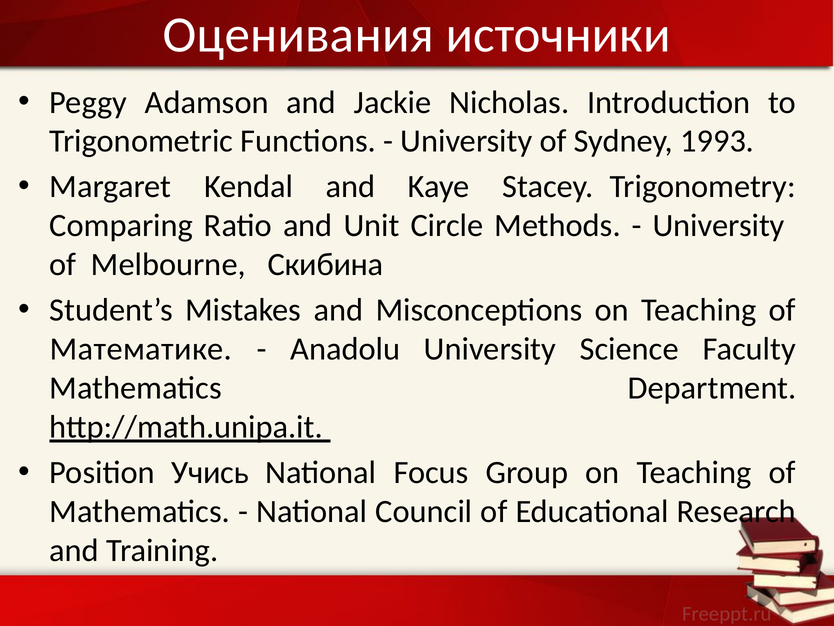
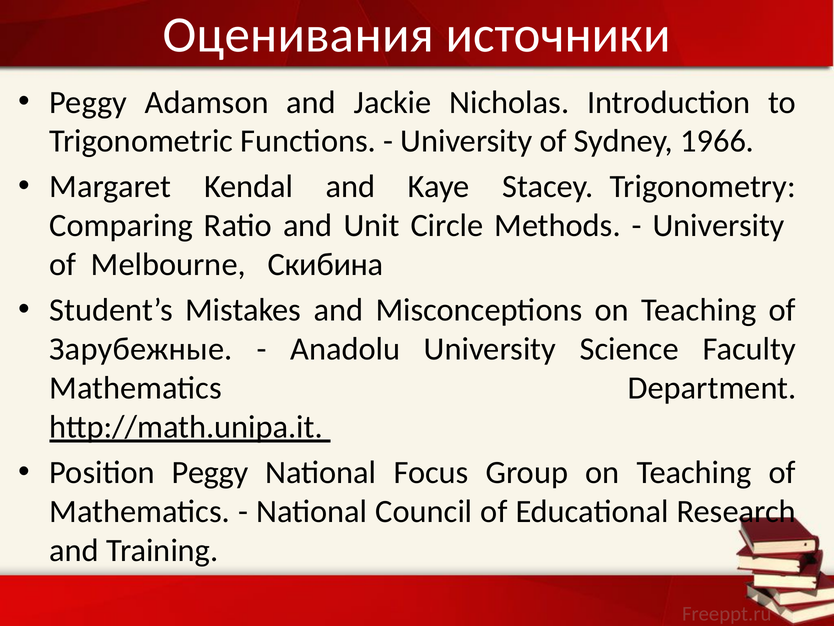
1993: 1993 -> 1966
Математике: Математике -> Зарубежные
Position Учись: Учись -> Peggy
